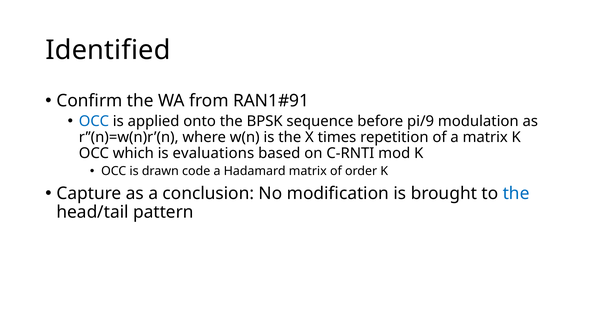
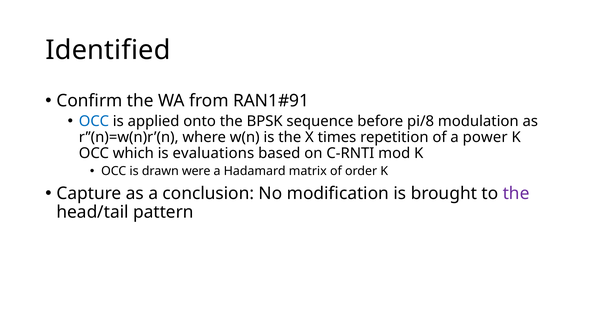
pi/9: pi/9 -> pi/8
a matrix: matrix -> power
code: code -> were
the at (516, 193) colour: blue -> purple
